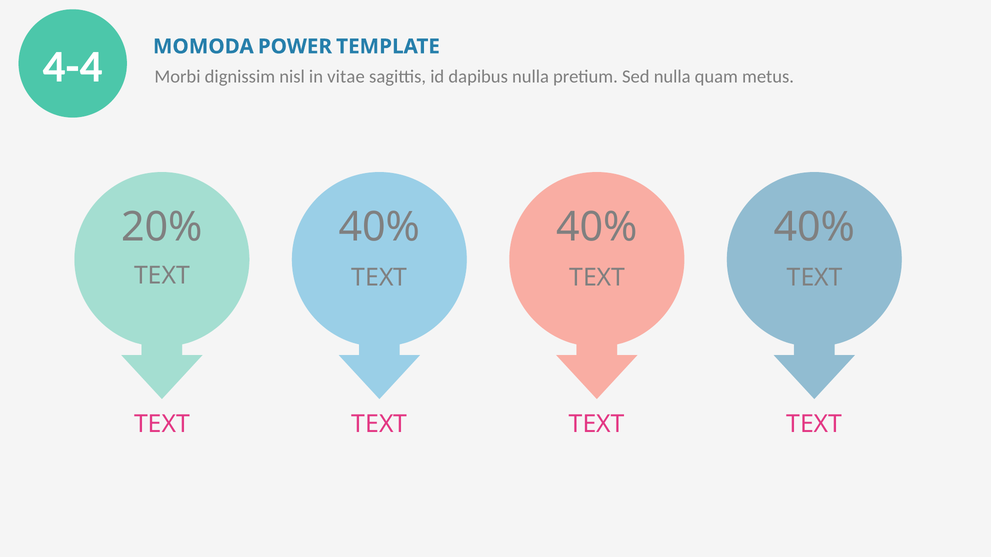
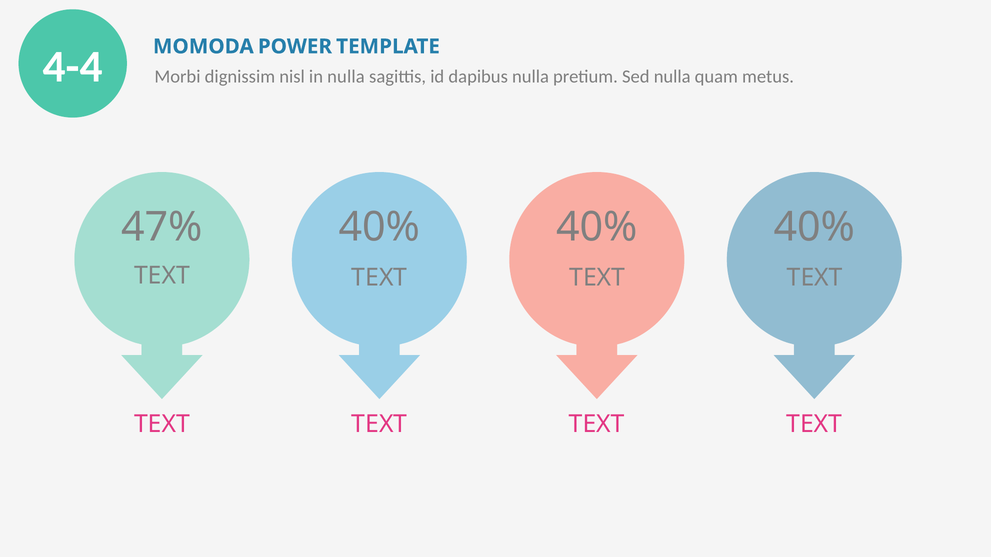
in vitae: vitae -> nulla
20%: 20% -> 47%
